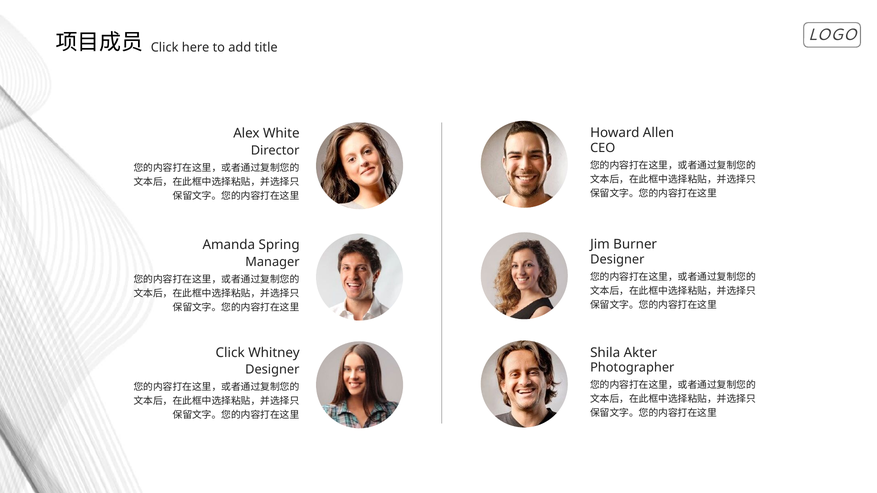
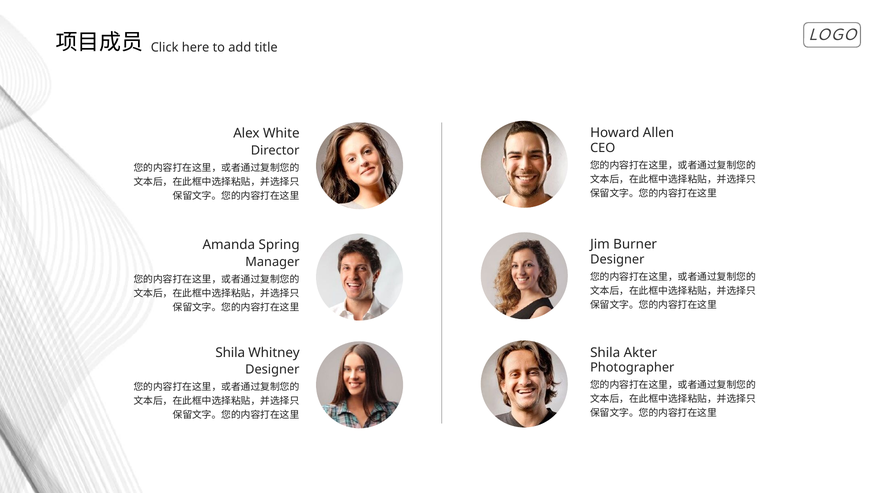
Click at (230, 353): Click -> Shila
